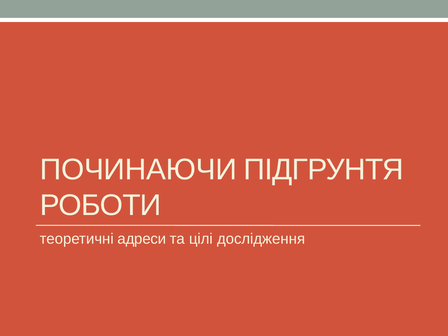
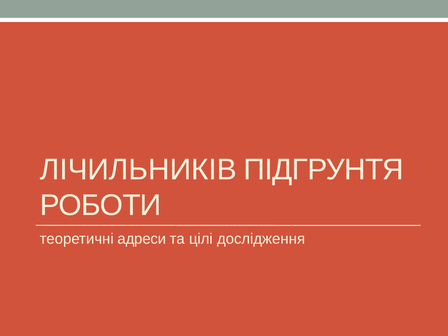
ПОЧИНАЮЧИ: ПОЧИНАЮЧИ -> ЛІЧИЛЬНИКІВ
